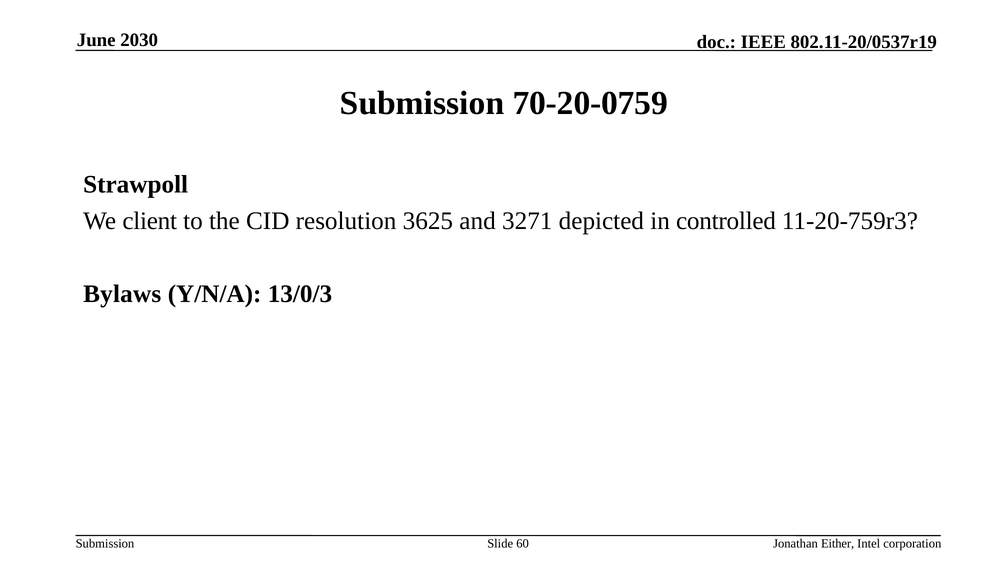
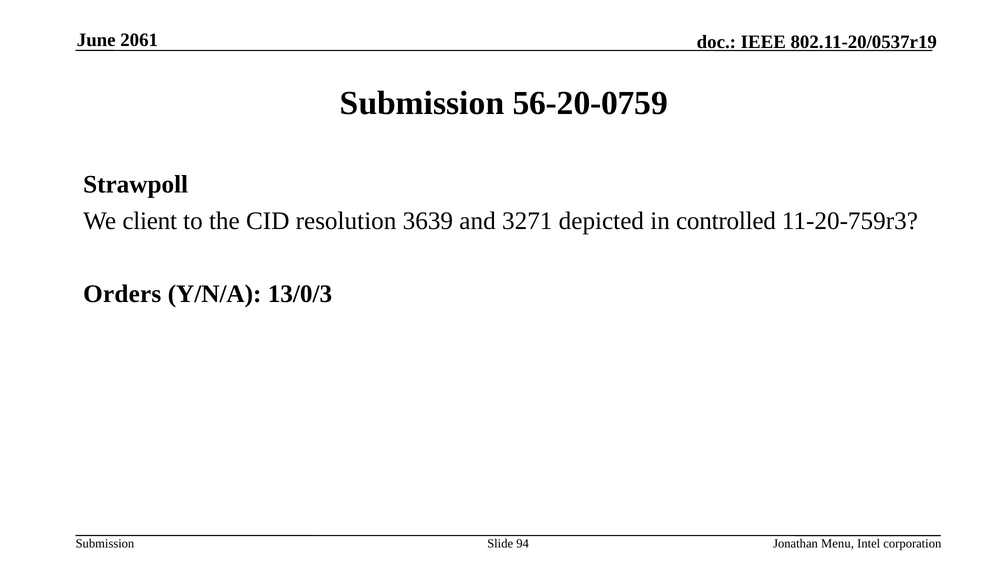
2030: 2030 -> 2061
70-20-0759: 70-20-0759 -> 56-20-0759
3625: 3625 -> 3639
Bylaws: Bylaws -> Orders
60: 60 -> 94
Either: Either -> Menu
